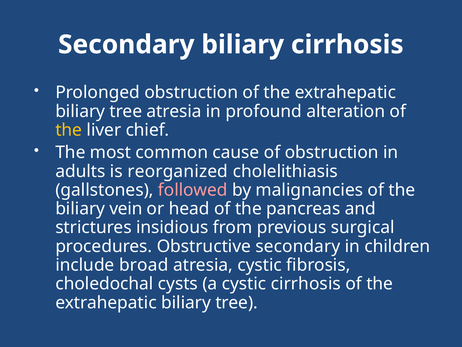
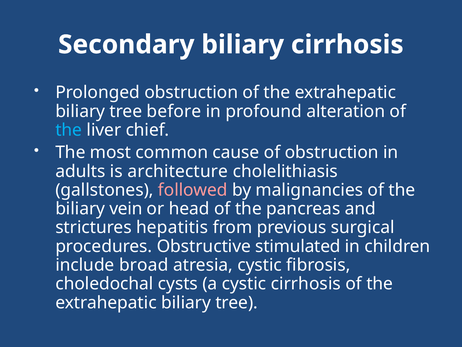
tree atresia: atresia -> before
the at (69, 130) colour: yellow -> light blue
reorganized: reorganized -> architecture
insidious: insidious -> hepatitis
Obstructive secondary: secondary -> stimulated
